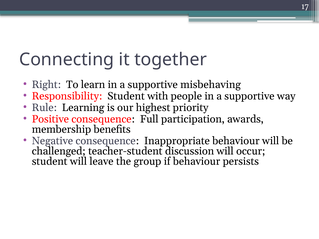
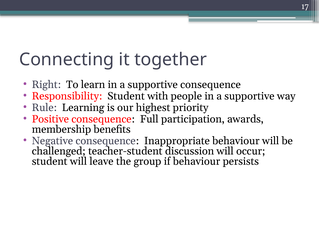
supportive misbehaving: misbehaving -> consequence
